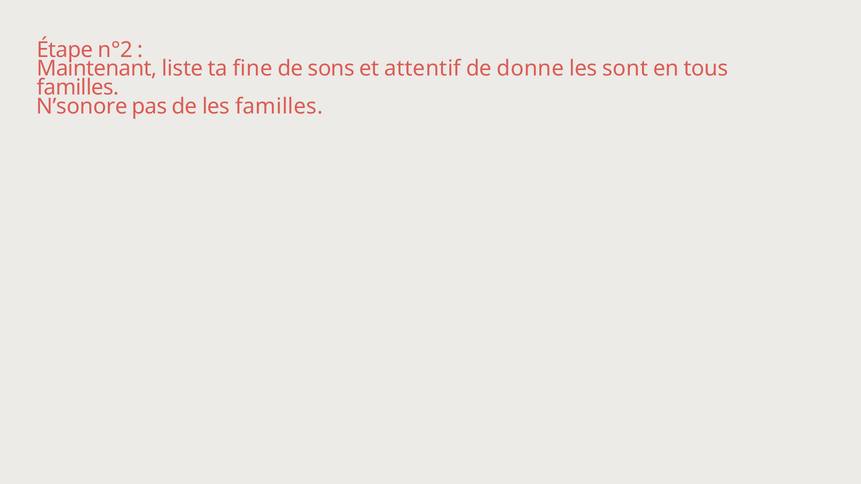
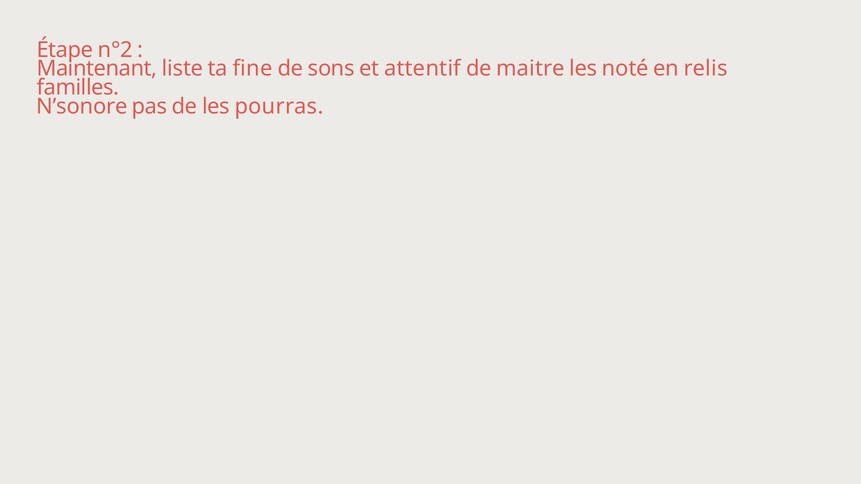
donne: donne -> maitre
sont: sont -> noté
tous: tous -> relis
les familles: familles -> pourras
